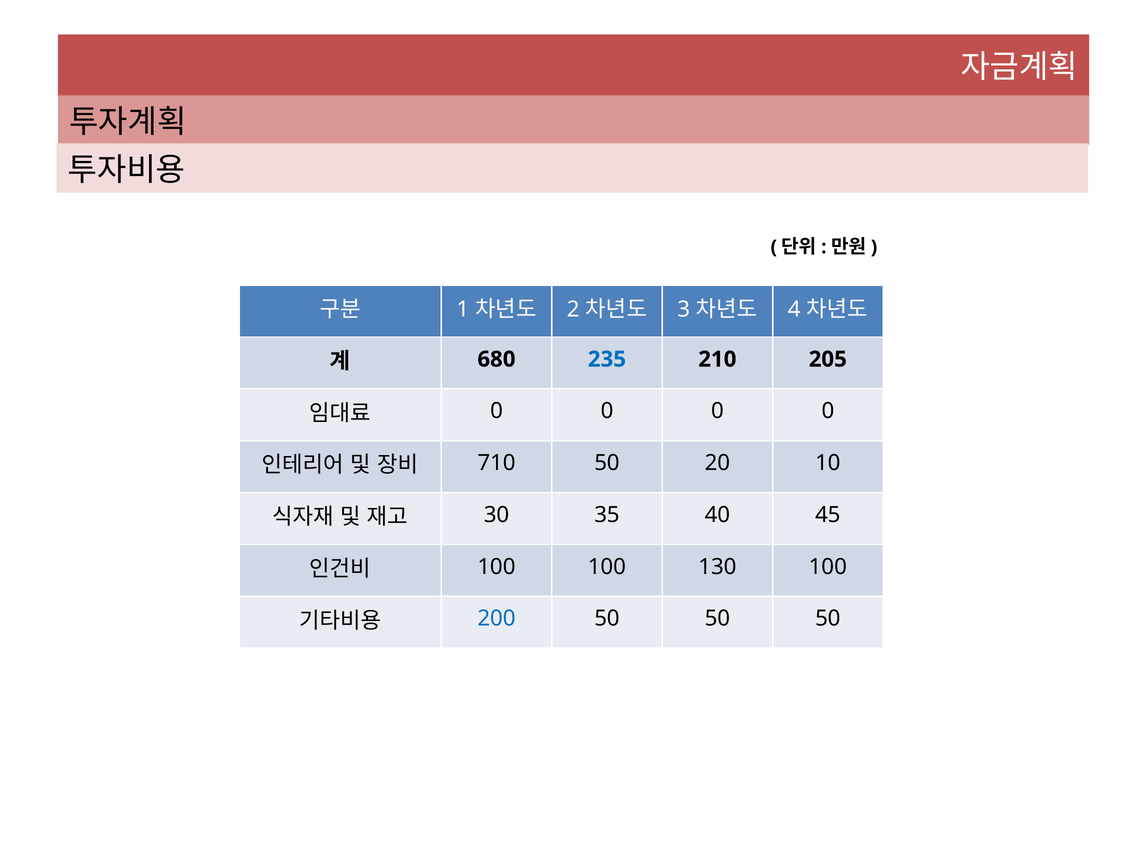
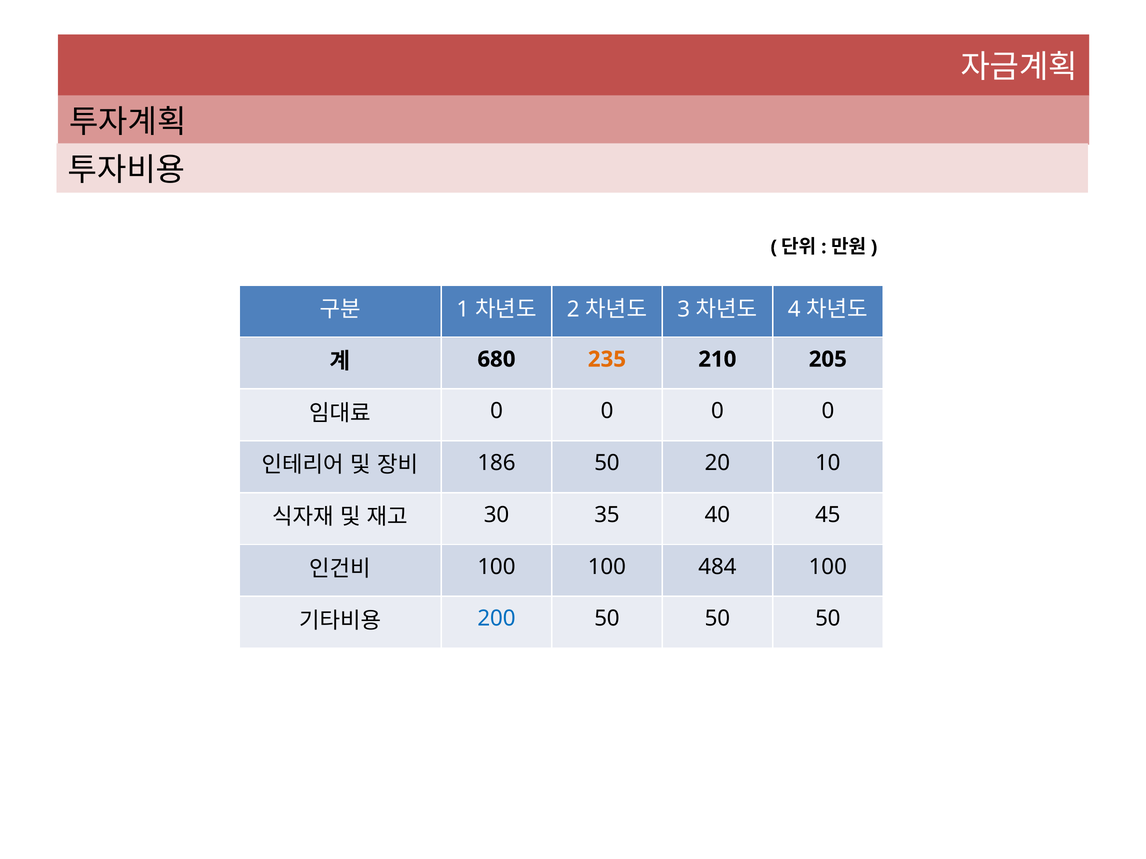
235 colour: blue -> orange
710: 710 -> 186
130: 130 -> 484
